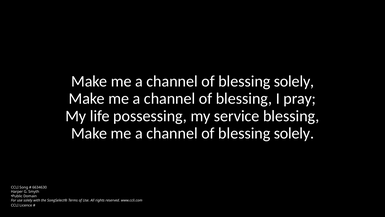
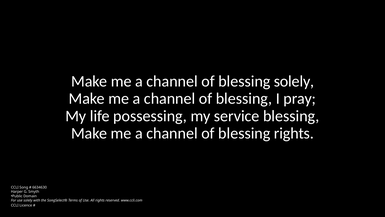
solely at (294, 133): solely -> rights
